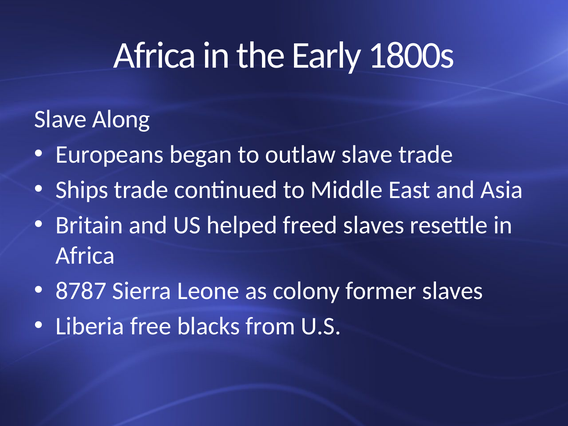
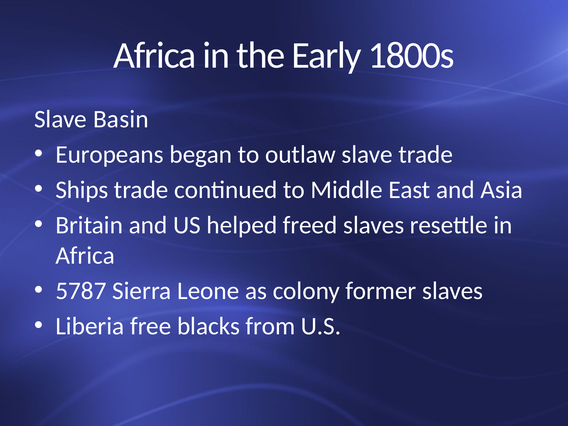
Along: Along -> Basin
8787: 8787 -> 5787
